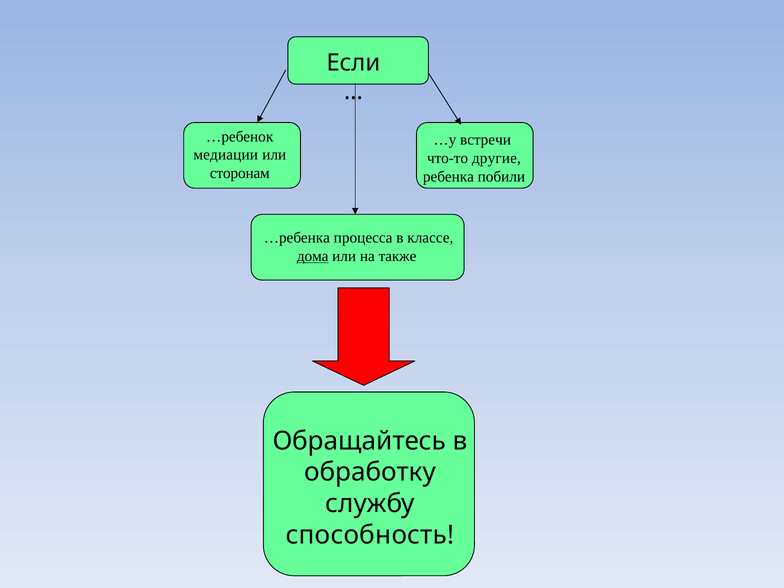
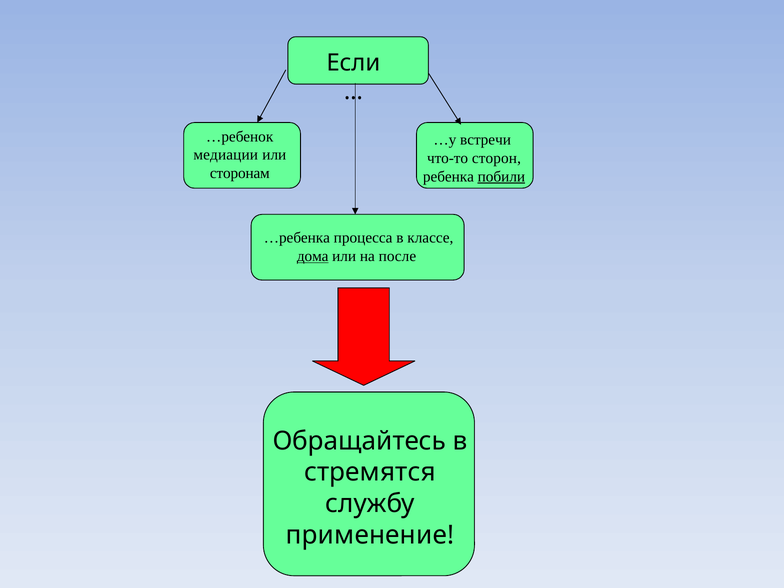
другие: другие -> сторон
побили underline: none -> present
также: также -> после
обработку: обработку -> стремятся
способность: способность -> применение
